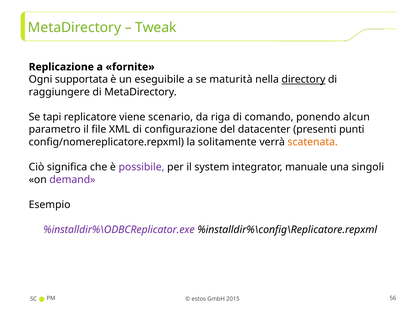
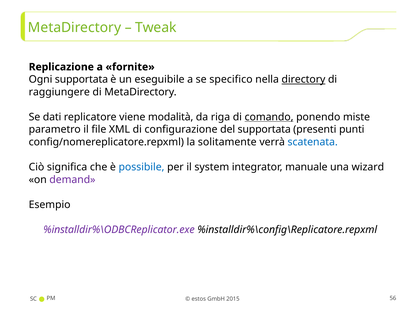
maturità: maturità -> specifico
tapi: tapi -> dati
scenario: scenario -> modalità
comando underline: none -> present
alcun: alcun -> miste
del datacenter: datacenter -> supportata
scatenata colour: orange -> blue
possibile colour: purple -> blue
singoli: singoli -> wizard
